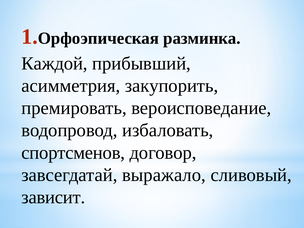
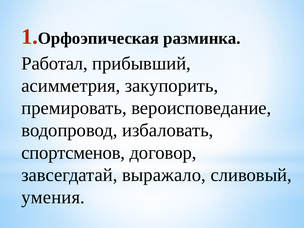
Каждой: Каждой -> Работал
зависит: зависит -> умения
